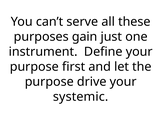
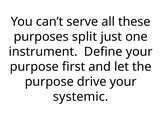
gain: gain -> split
